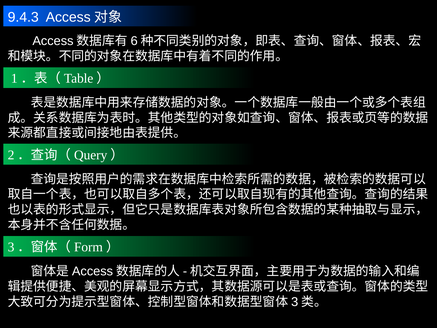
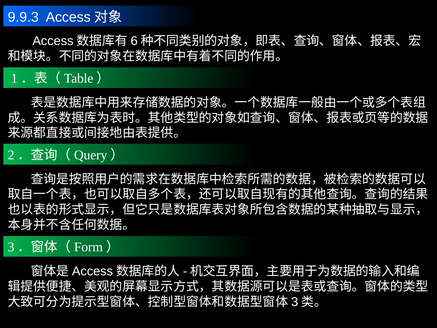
9.4.3: 9.4.3 -> 9.9.3
